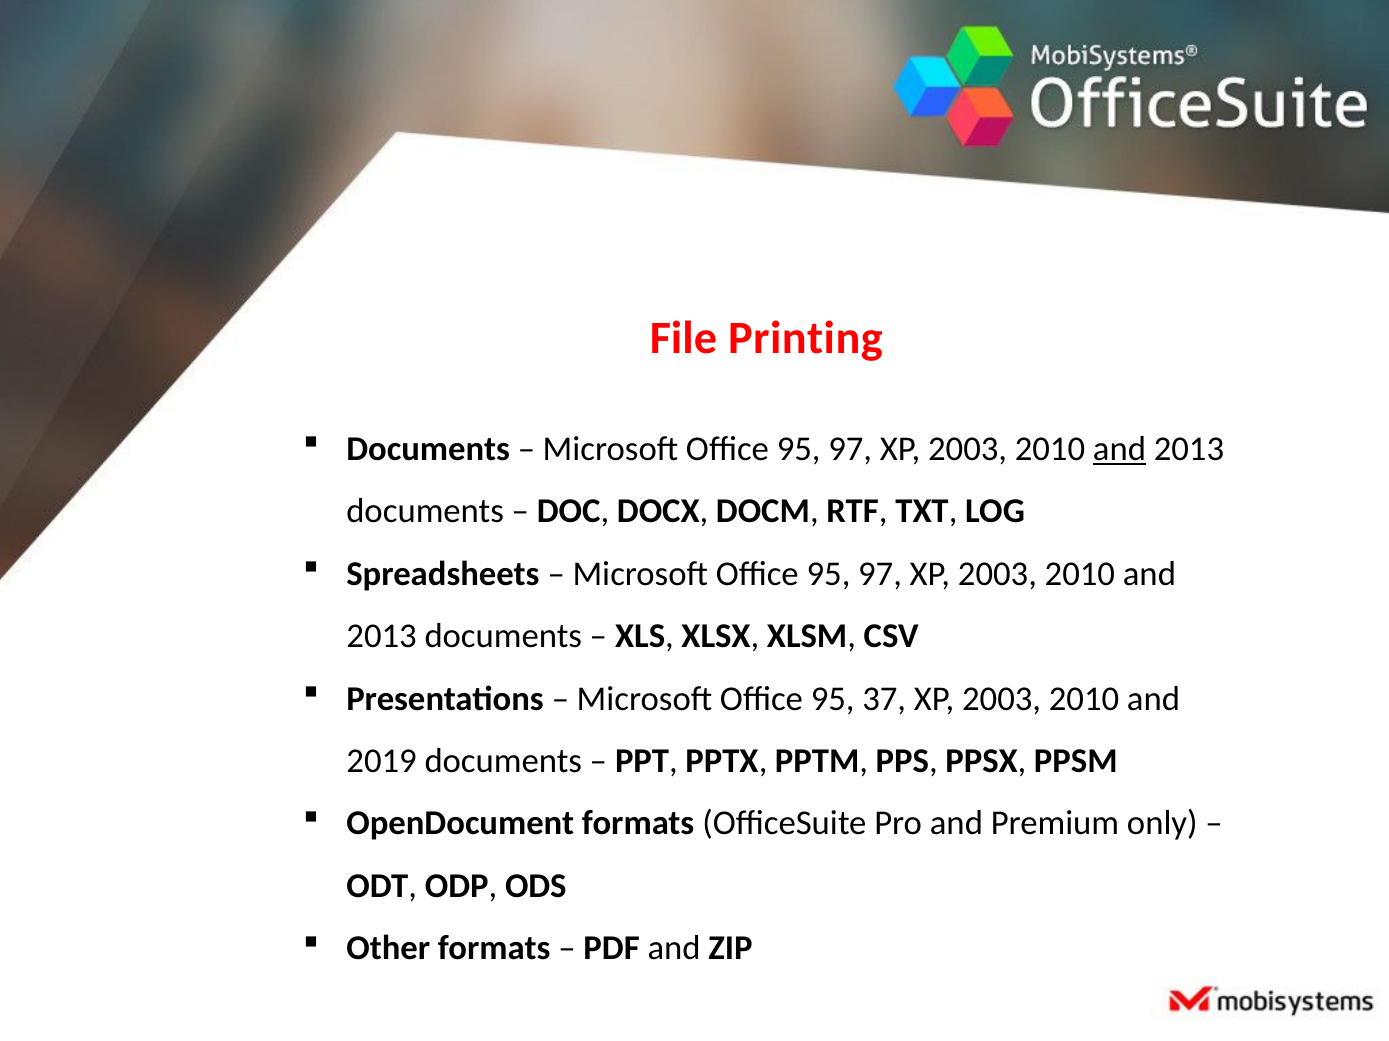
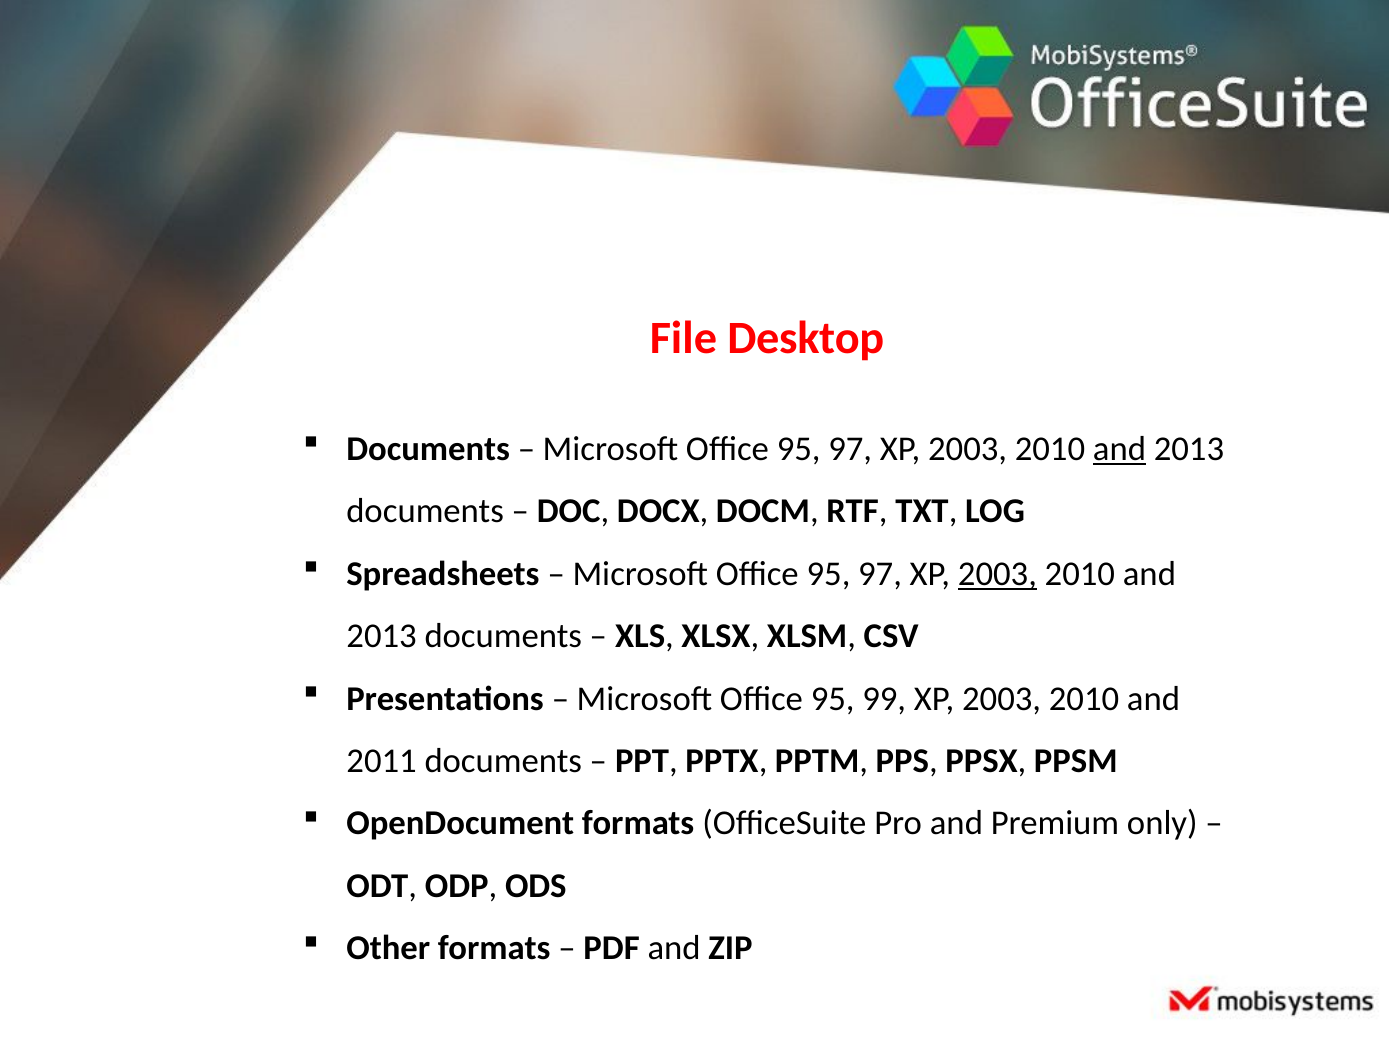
Printing: Printing -> Desktop
2003 at (997, 574) underline: none -> present
37: 37 -> 99
2019: 2019 -> 2011
